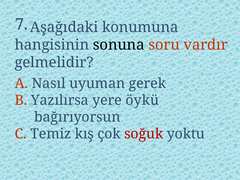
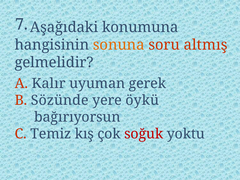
sonuna colour: black -> orange
vardır: vardır -> altmış
Nasıl: Nasıl -> Kalır
Yazılırsa: Yazılırsa -> Sözünde
